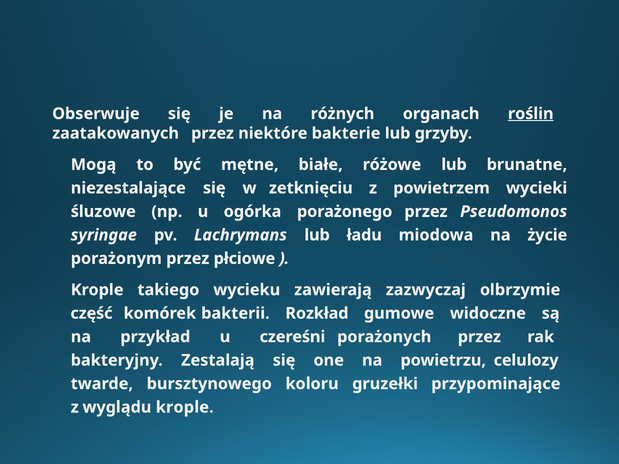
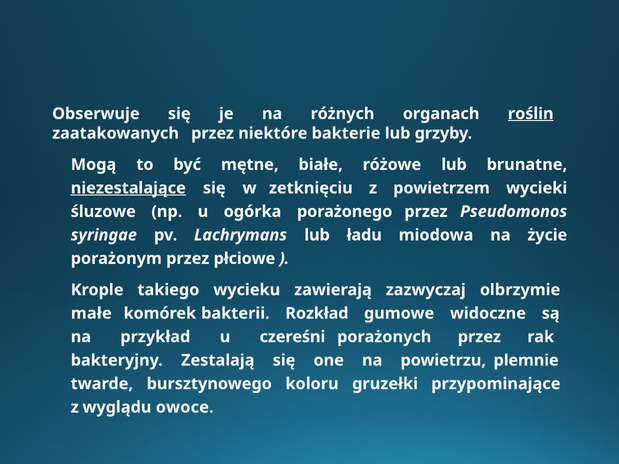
niezestalające underline: none -> present
część: część -> małe
celulozy: celulozy -> plemnie
wyglądu krople: krople -> owoce
